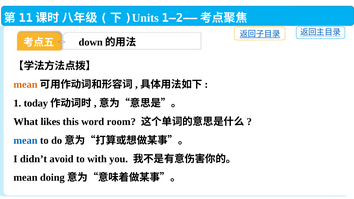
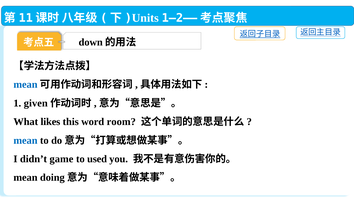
mean at (25, 85) colour: orange -> blue
today: today -> given
avoid: avoid -> game
with: with -> used
